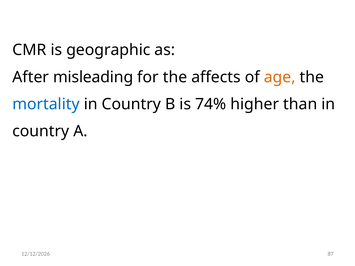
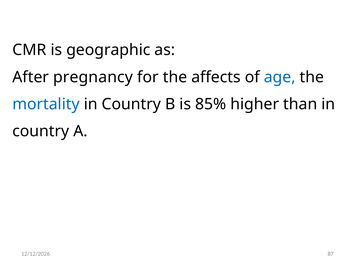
misleading: misleading -> pregnancy
age colour: orange -> blue
74%: 74% -> 85%
